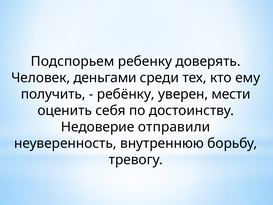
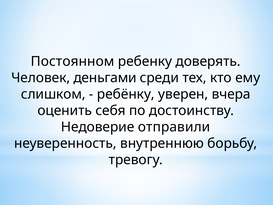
Подспорьем: Подспорьем -> Постоянном
получить: получить -> слишком
мести: мести -> вчера
